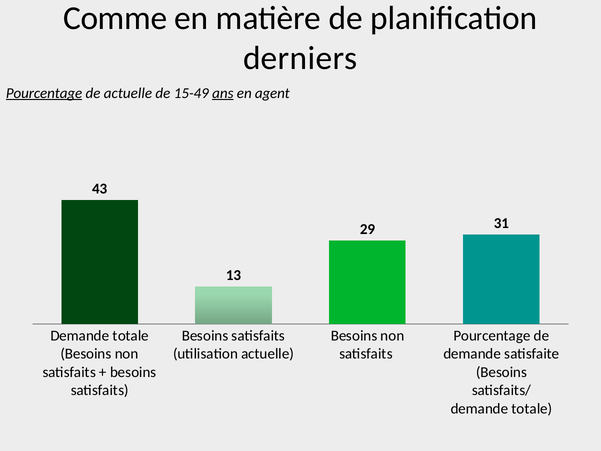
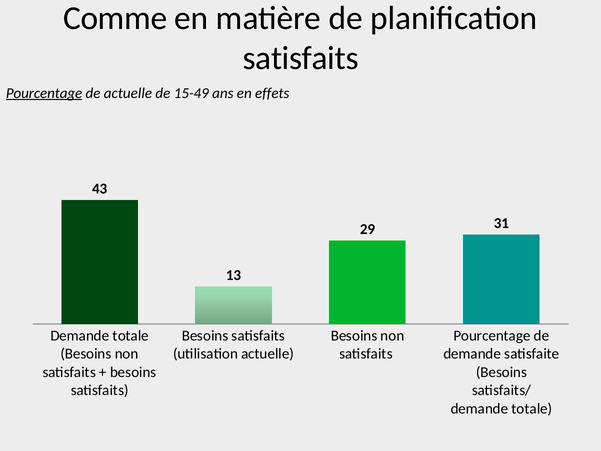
derniers at (300, 58): derniers -> satisfaits
ans underline: present -> none
agent: agent -> effets
